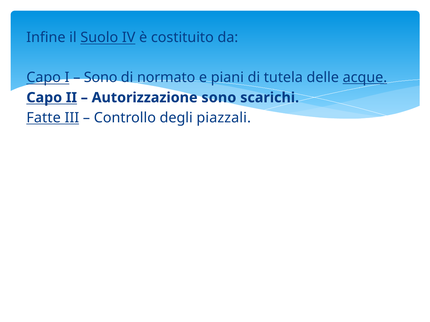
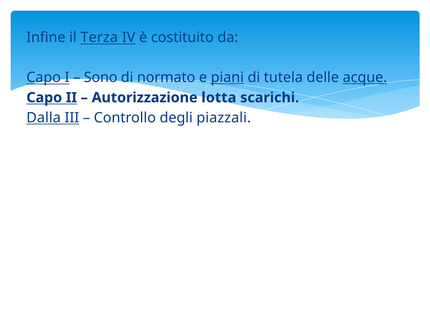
Suolo: Suolo -> Terza
piani underline: none -> present
Autorizzazione sono: sono -> lotta
Fatte: Fatte -> Dalla
